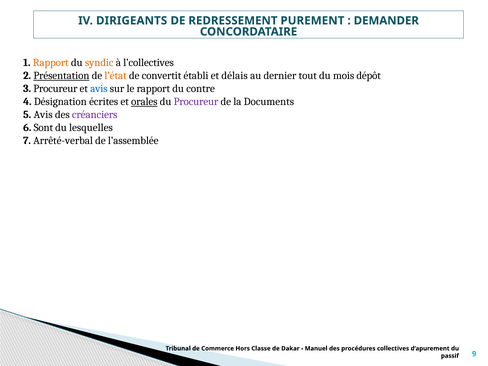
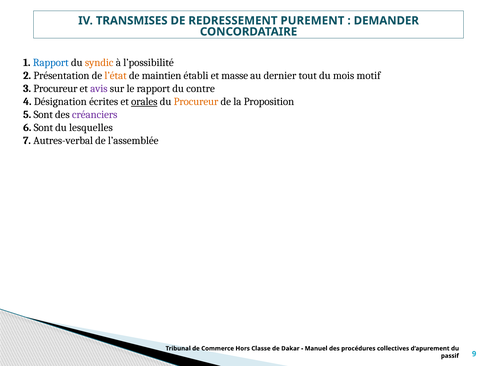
DIRIGEANTS: DIRIGEANTS -> TRANSMISES
Rapport at (51, 63) colour: orange -> blue
l’collectives: l’collectives -> l’possibilité
Présentation underline: present -> none
convertit: convertit -> maintien
délais: délais -> masse
dépôt: dépôt -> motif
avis at (99, 89) colour: blue -> purple
Procureur at (196, 102) colour: purple -> orange
Documents: Documents -> Proposition
5 Avis: Avis -> Sont
Arrêté-verbal: Arrêté-verbal -> Autres-verbal
